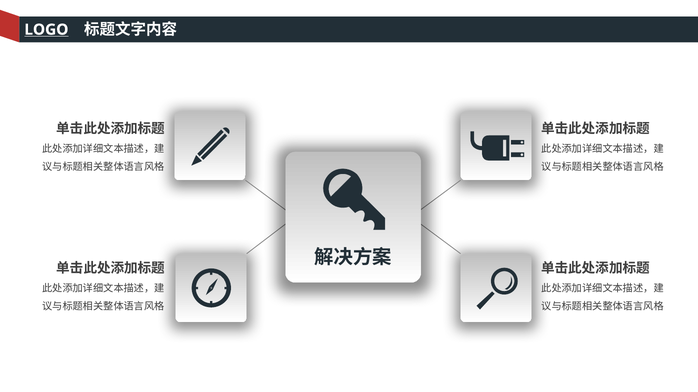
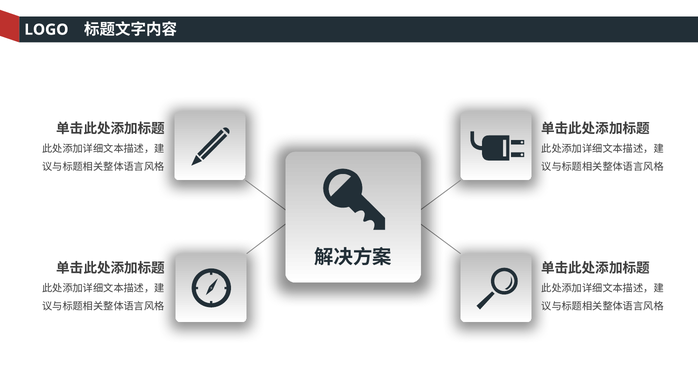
LOGO underline: present -> none
